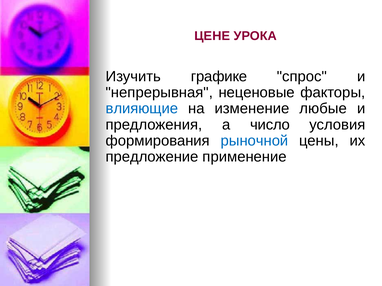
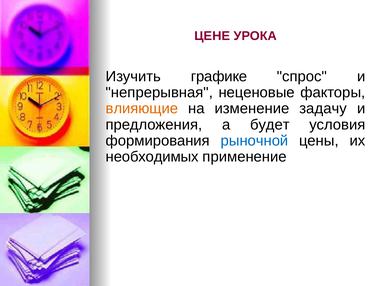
влияющие colour: blue -> orange
любые: любые -> задачу
число: число -> будет
предложение: предложение -> необходимых
